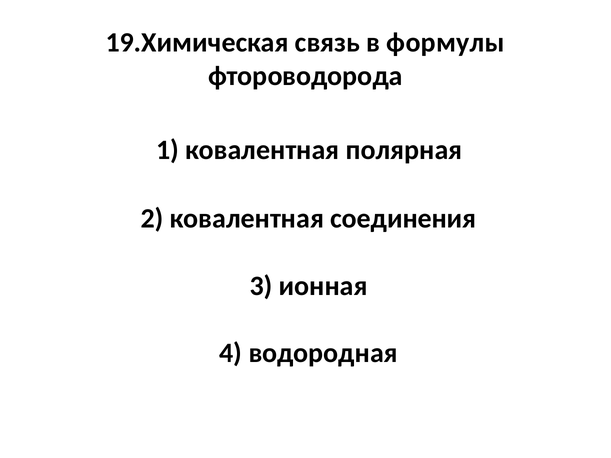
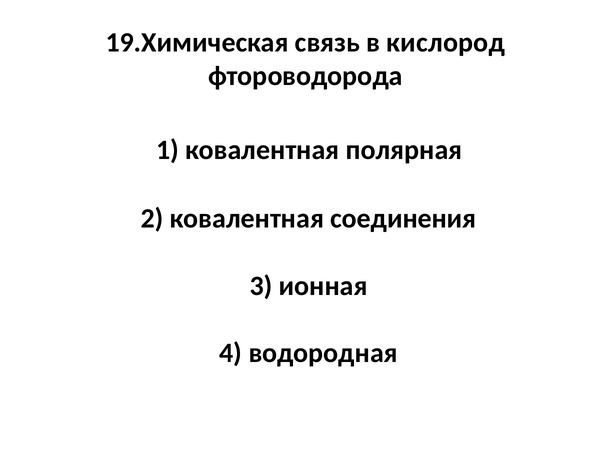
формулы: формулы -> кислород
